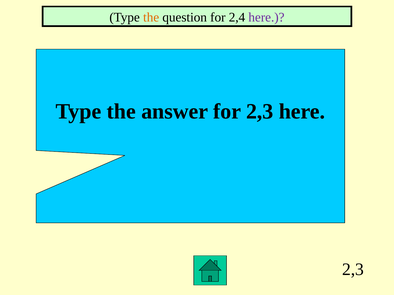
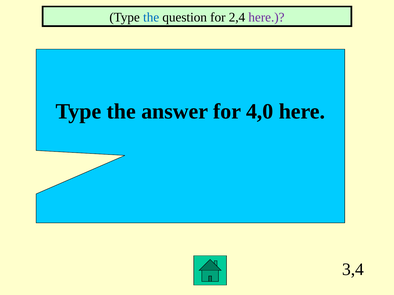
the at (151, 17) colour: orange -> blue
for 2,3: 2,3 -> 4,0
2,3 at (353, 270): 2,3 -> 3,4
